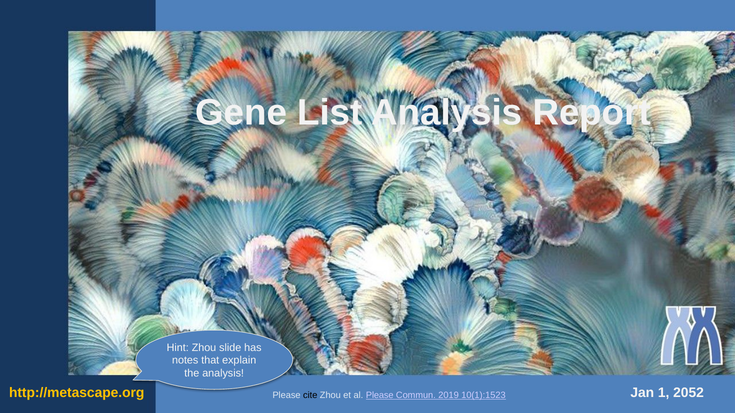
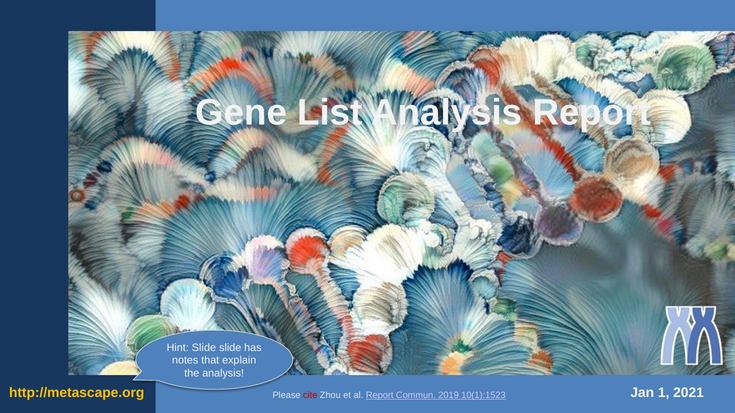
Hint Zhou: Zhou -> Slide
2052: 2052 -> 2021
cite colour: black -> red
al Please: Please -> Report
